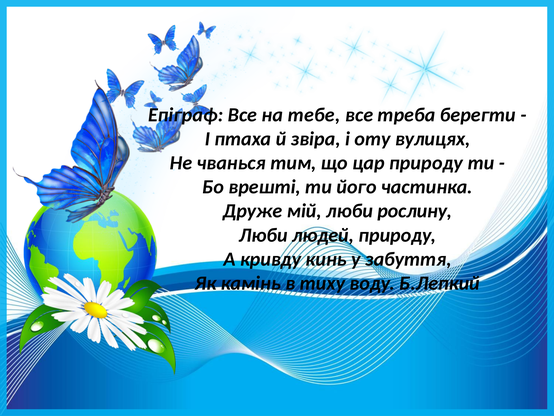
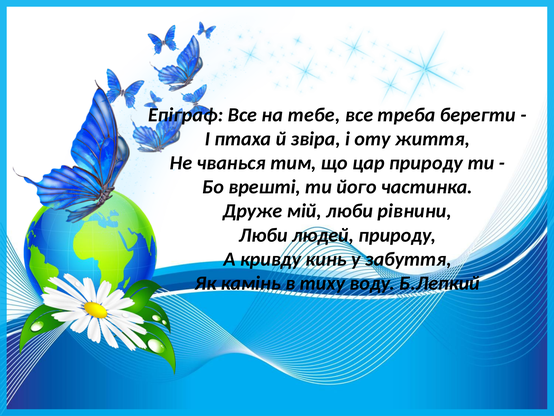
вулицях: вулицях -> життя
рослину: рослину -> рівнини
